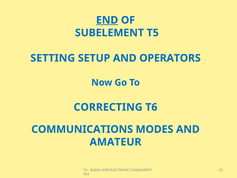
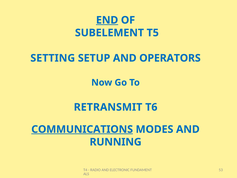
CORRECTING: CORRECTING -> RETRANSMIT
COMMUNICATIONS underline: none -> present
AMATEUR: AMATEUR -> RUNNING
